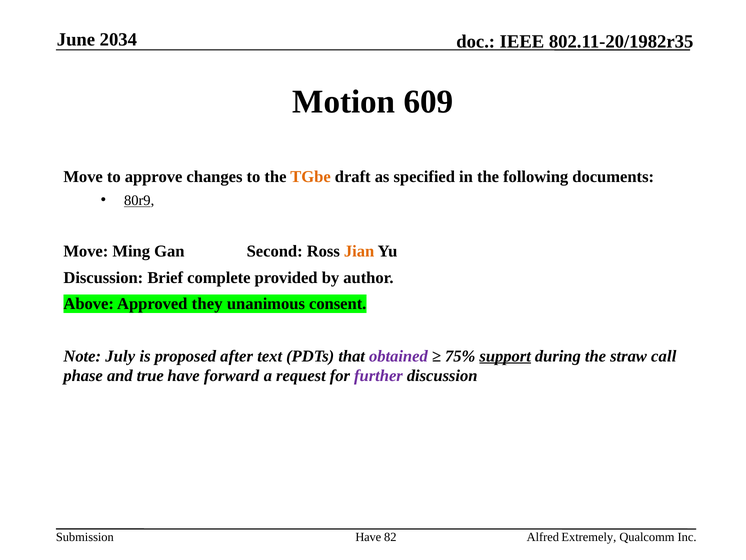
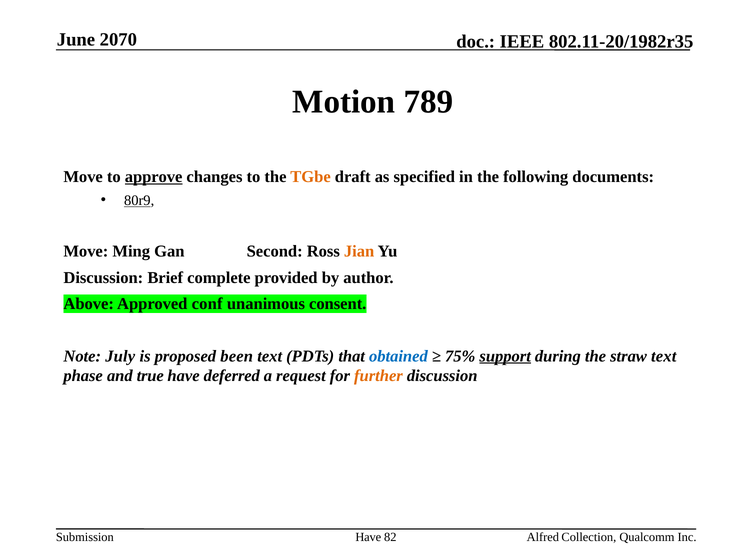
2034: 2034 -> 2070
609: 609 -> 789
approve underline: none -> present
they: they -> conf
after: after -> been
obtained colour: purple -> blue
straw call: call -> text
forward: forward -> deferred
further colour: purple -> orange
Extremely: Extremely -> Collection
